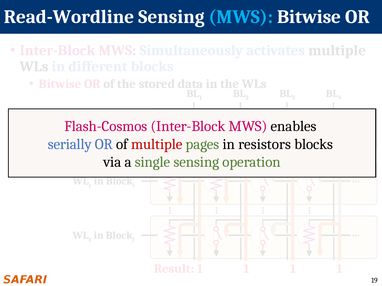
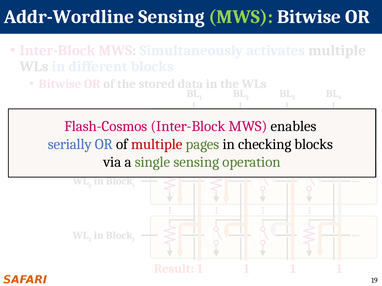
Read-Wordline: Read-Wordline -> Addr-Wordline
MWS at (241, 17) colour: light blue -> light green
resistors: resistors -> checking
